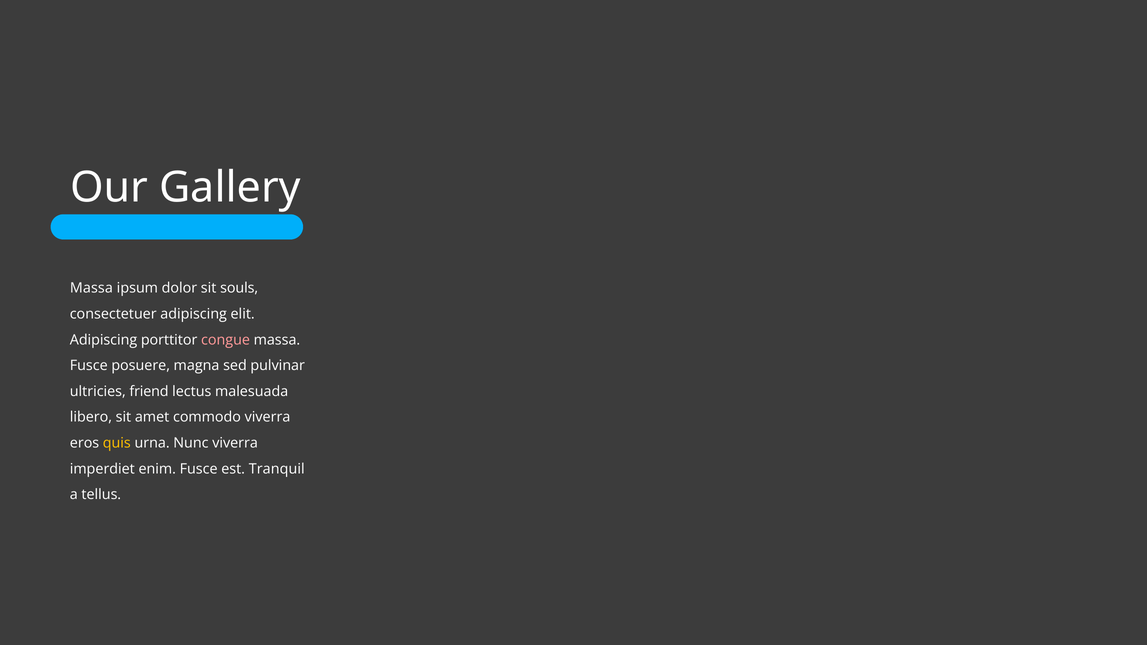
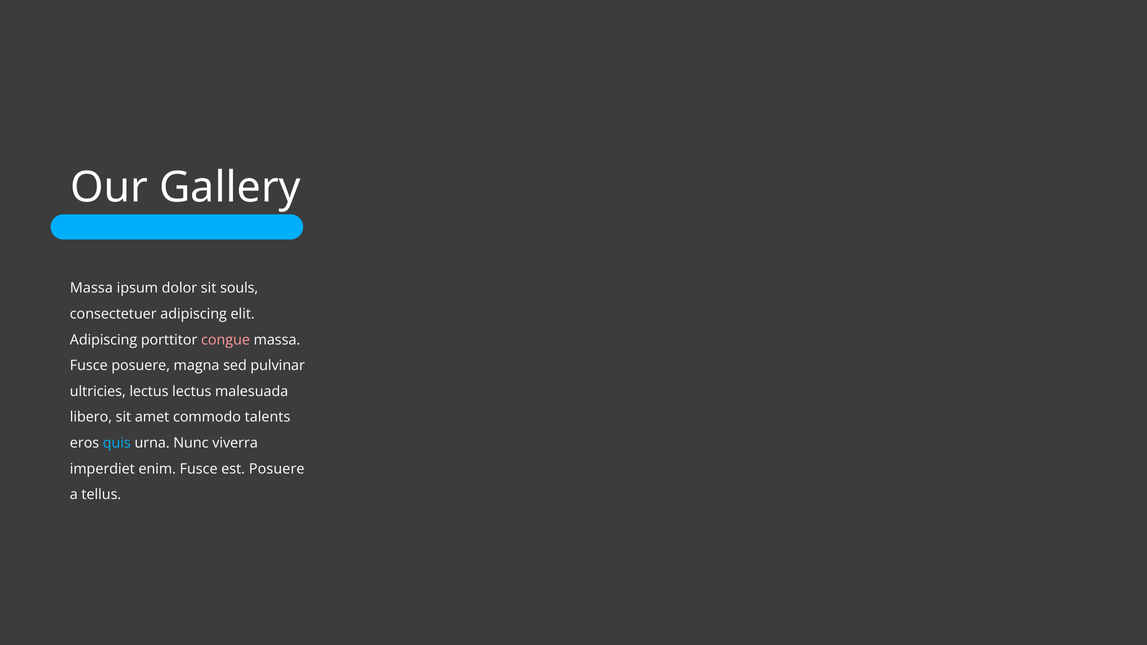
ultricies friend: friend -> lectus
commodo viverra: viverra -> talents
quis colour: yellow -> light blue
est Tranquil: Tranquil -> Posuere
